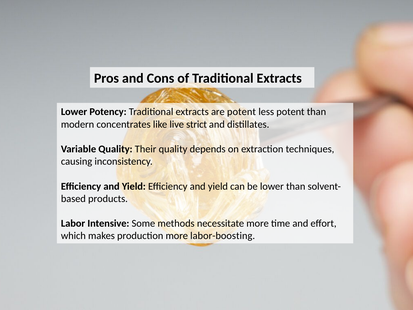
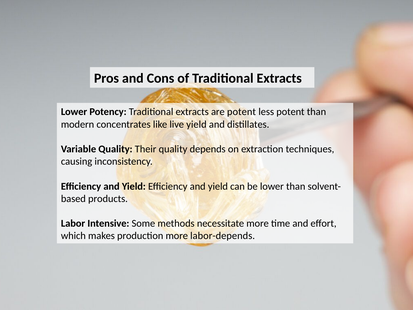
live strict: strict -> yield
labor-boosting: labor-boosting -> labor-depends
